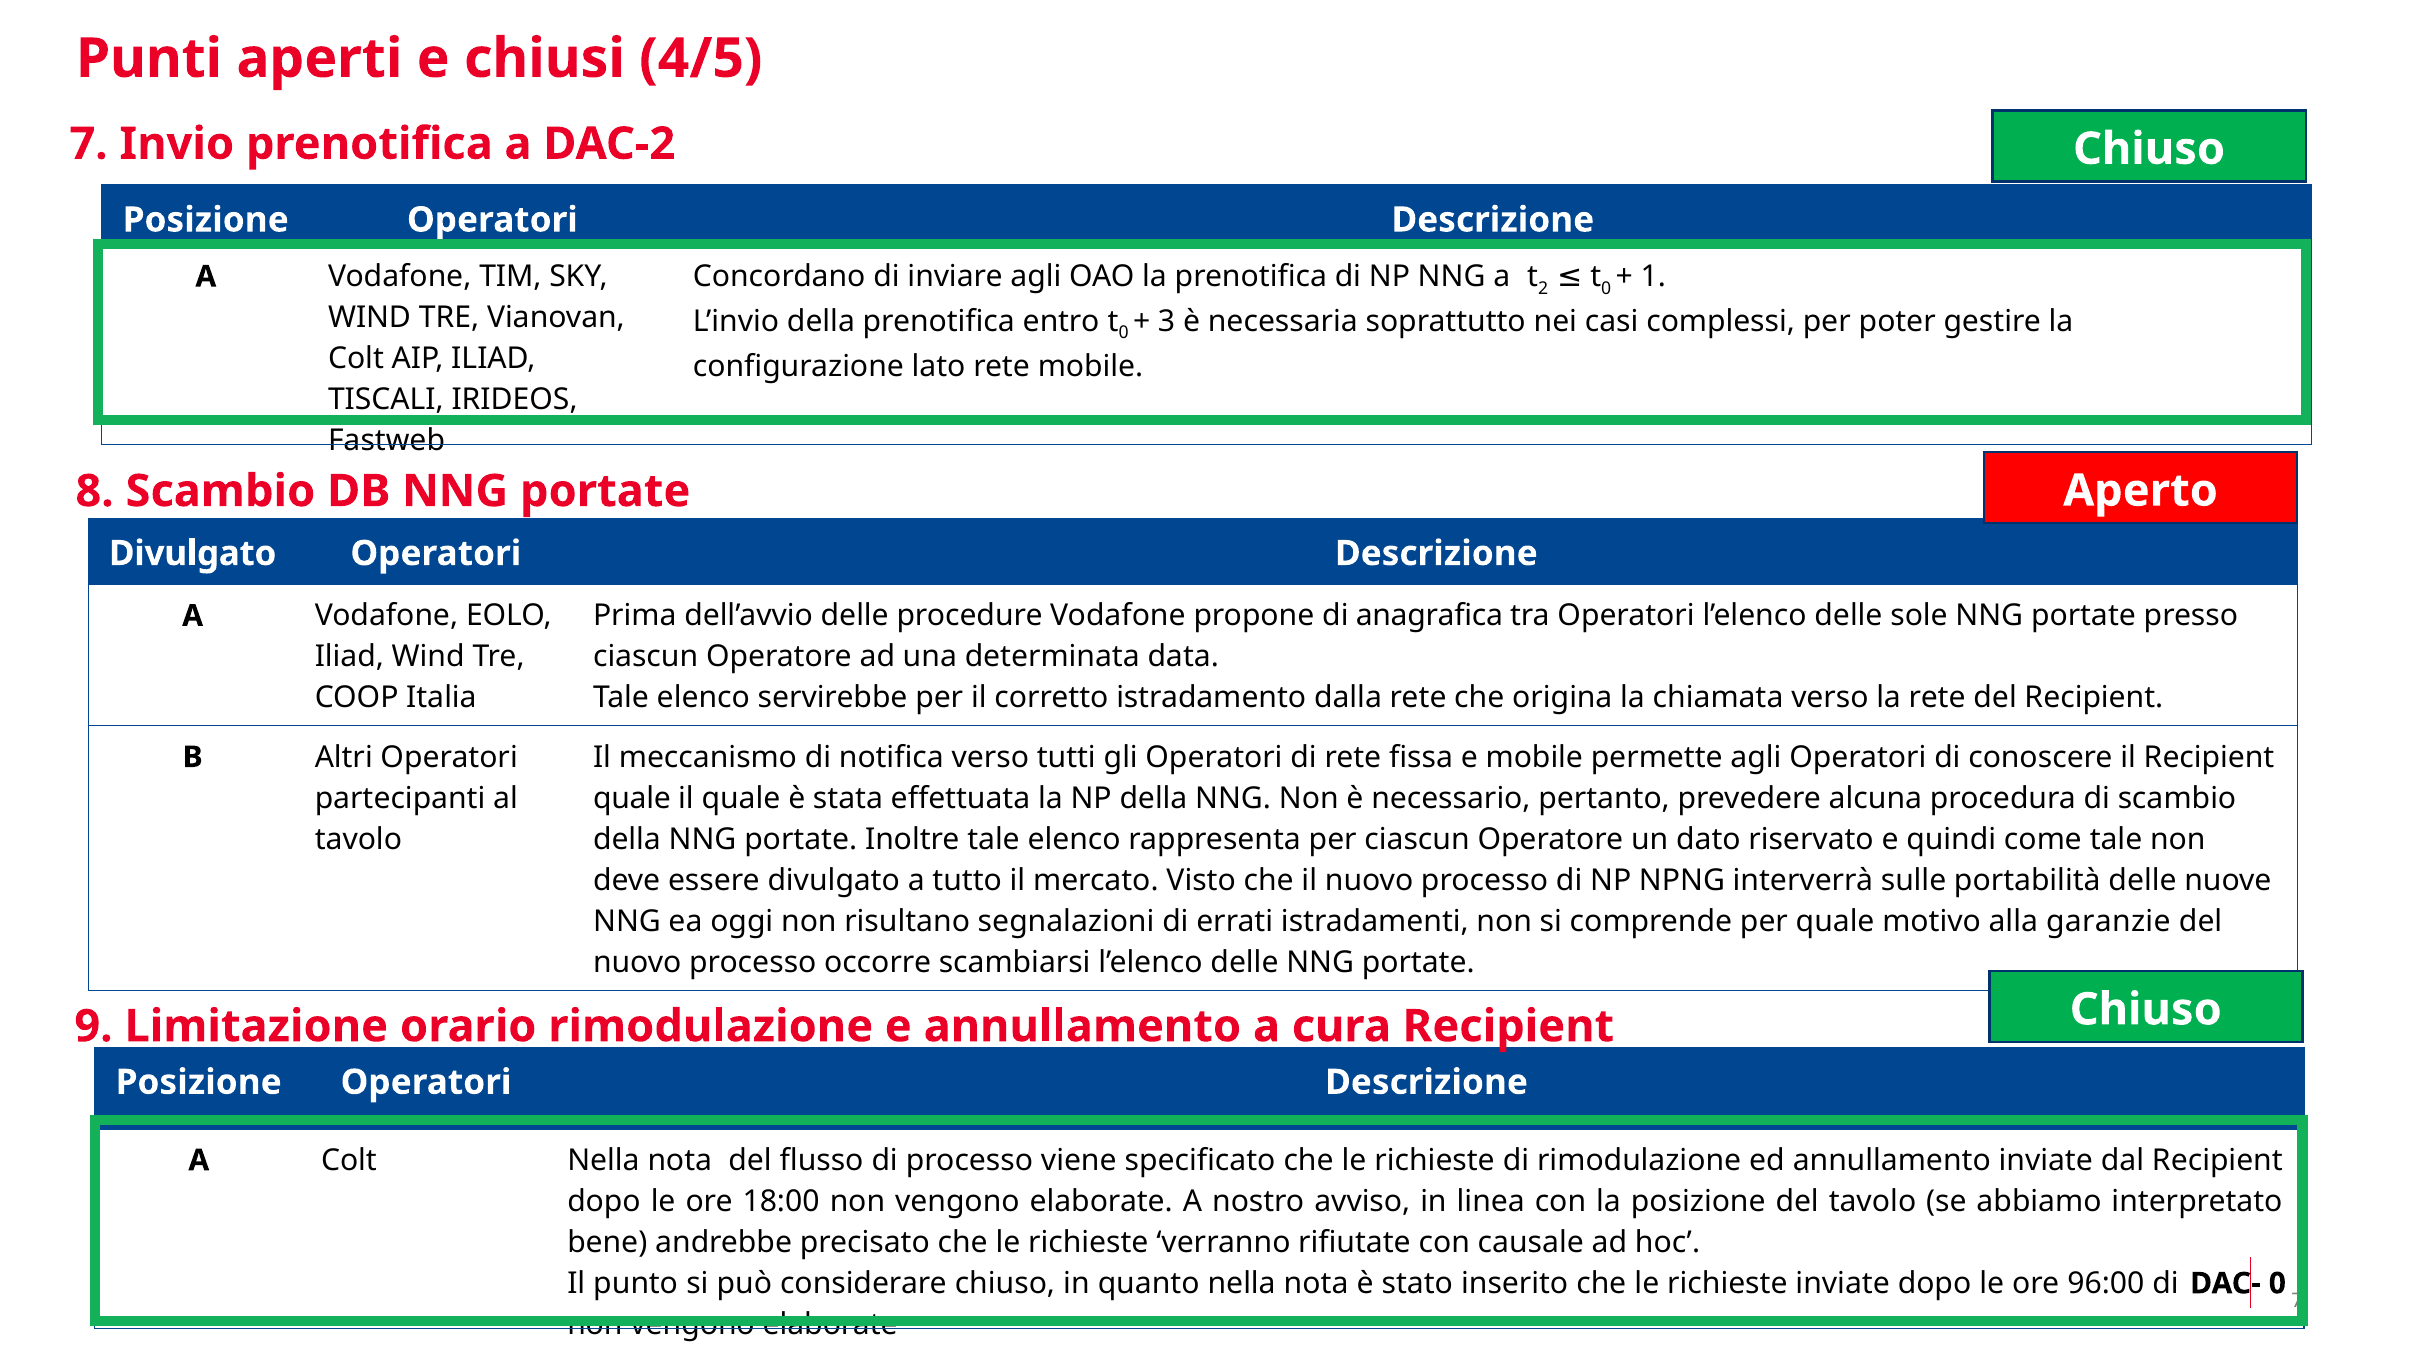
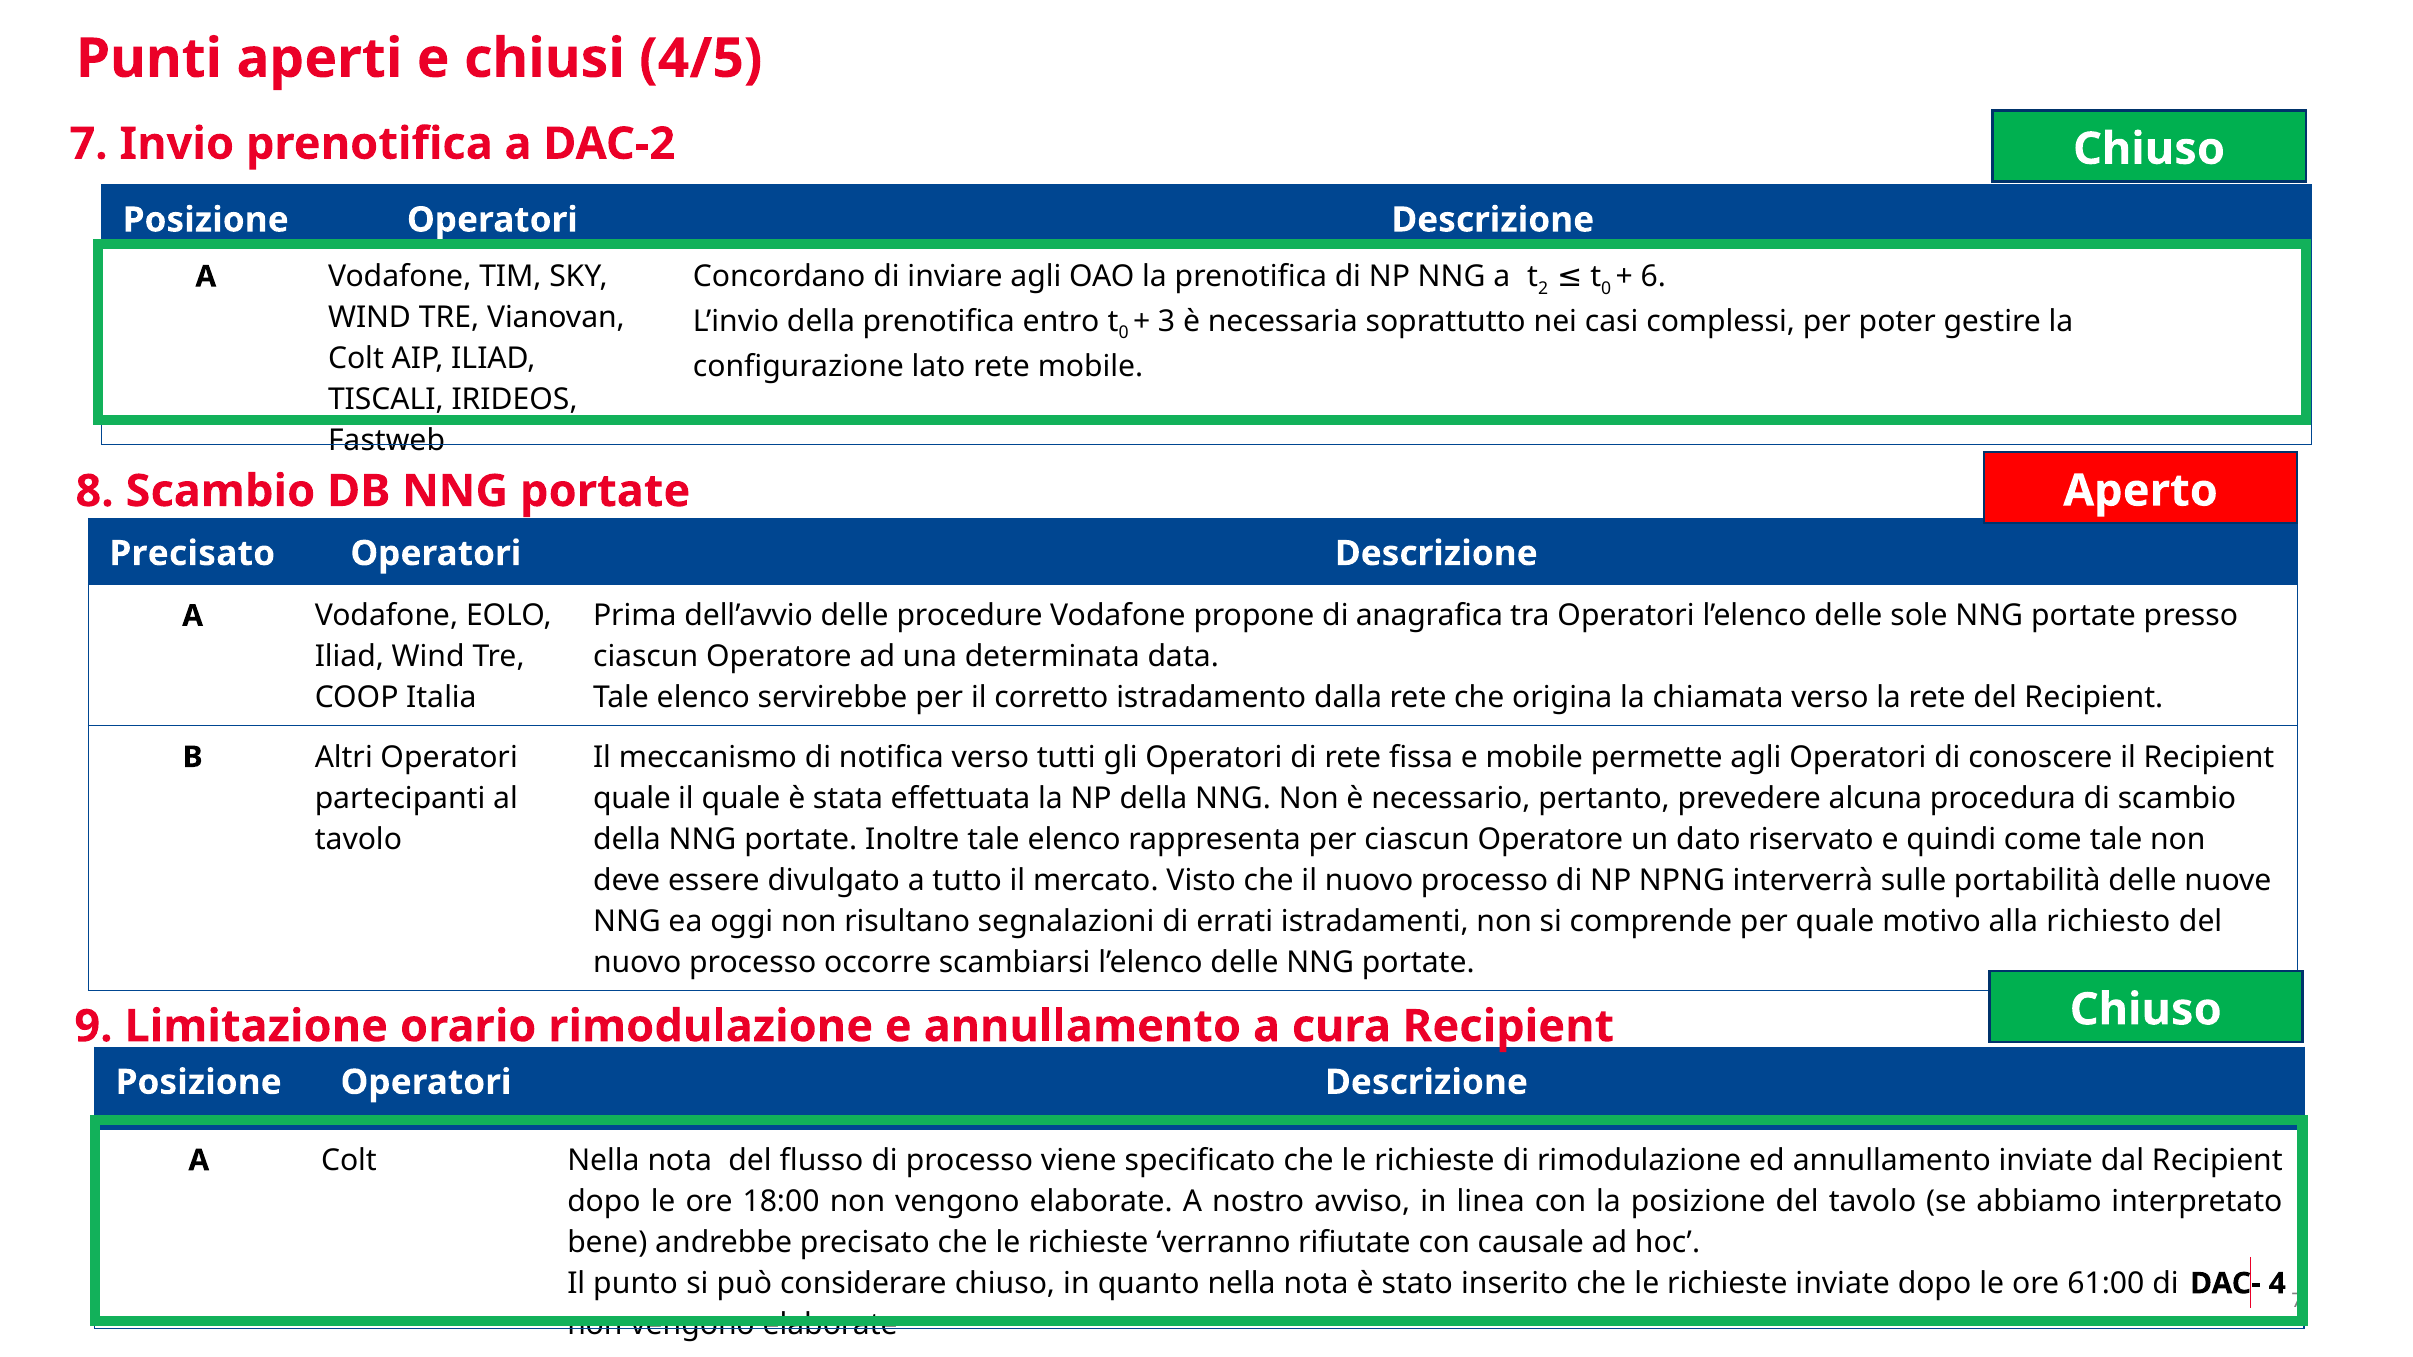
1: 1 -> 6
Divulgato at (193, 554): Divulgato -> Precisato
garanzie: garanzie -> richiesto
96:00: 96:00 -> 61:00
DAC- 0: 0 -> 4
